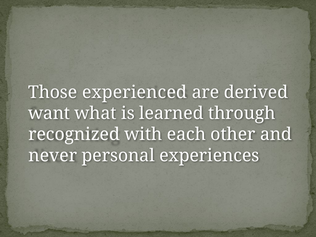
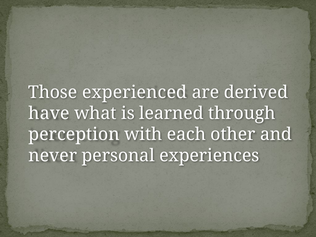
want: want -> have
recognized: recognized -> perception
